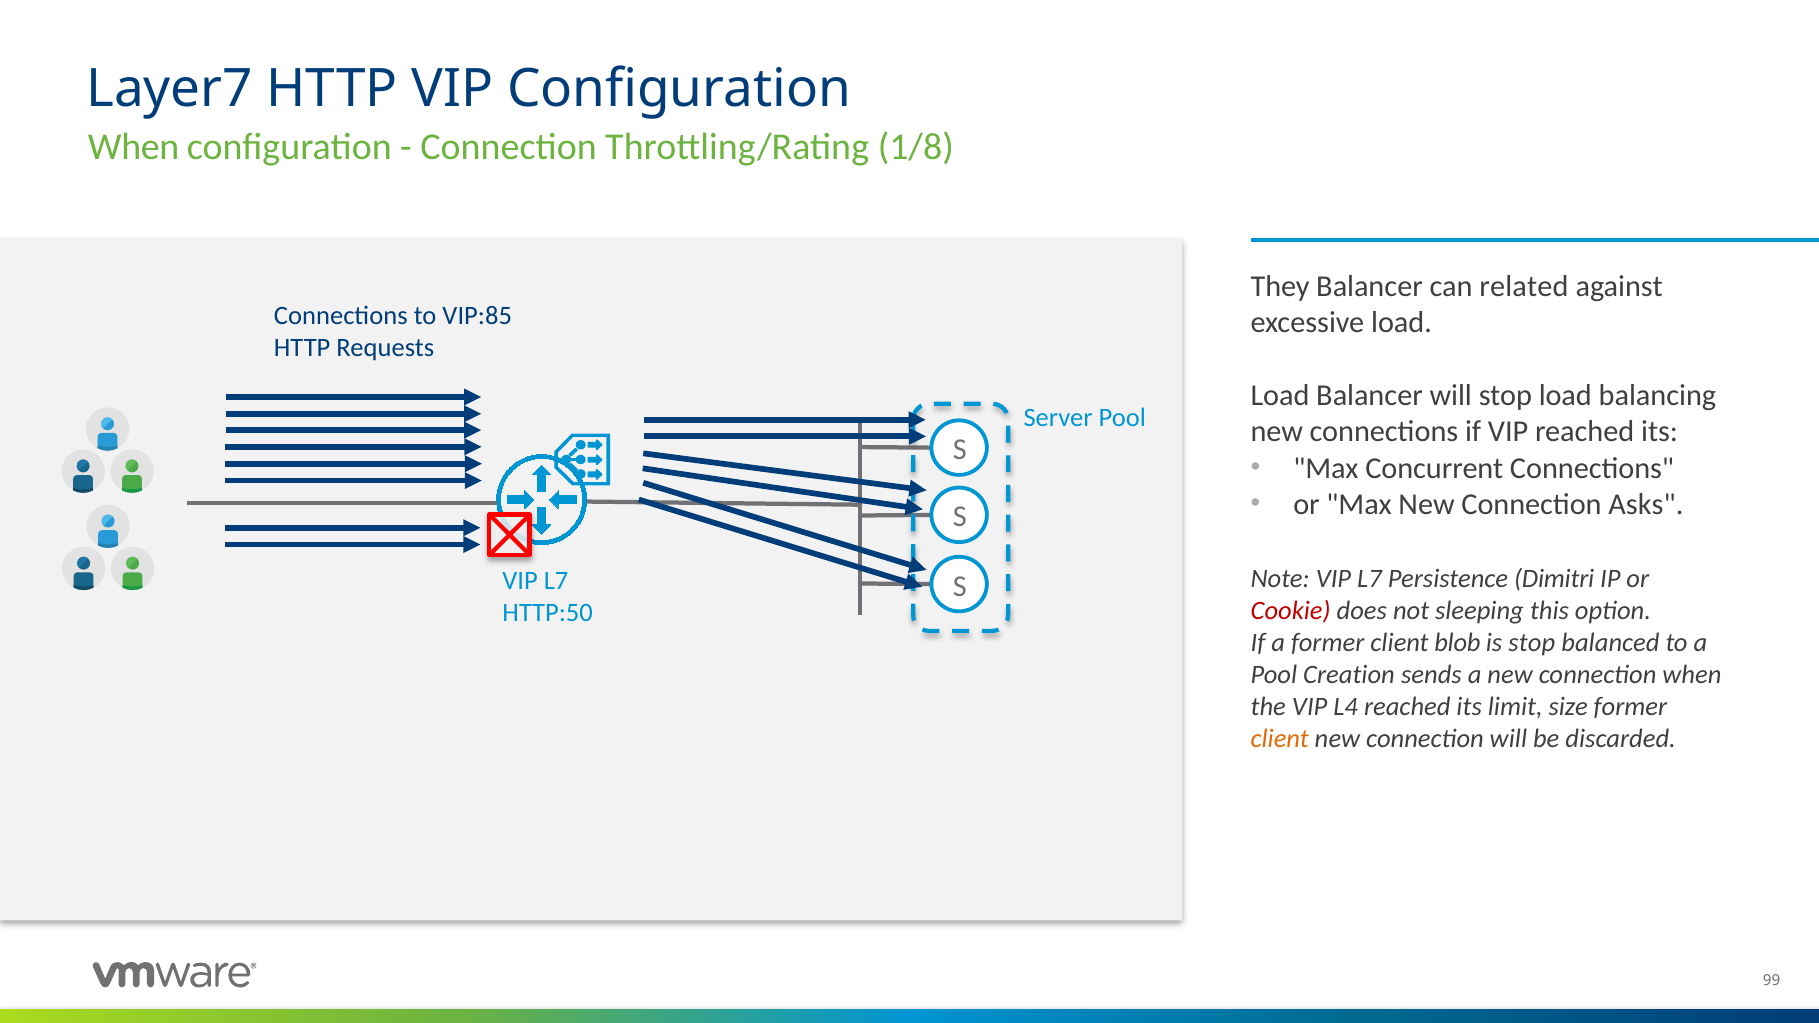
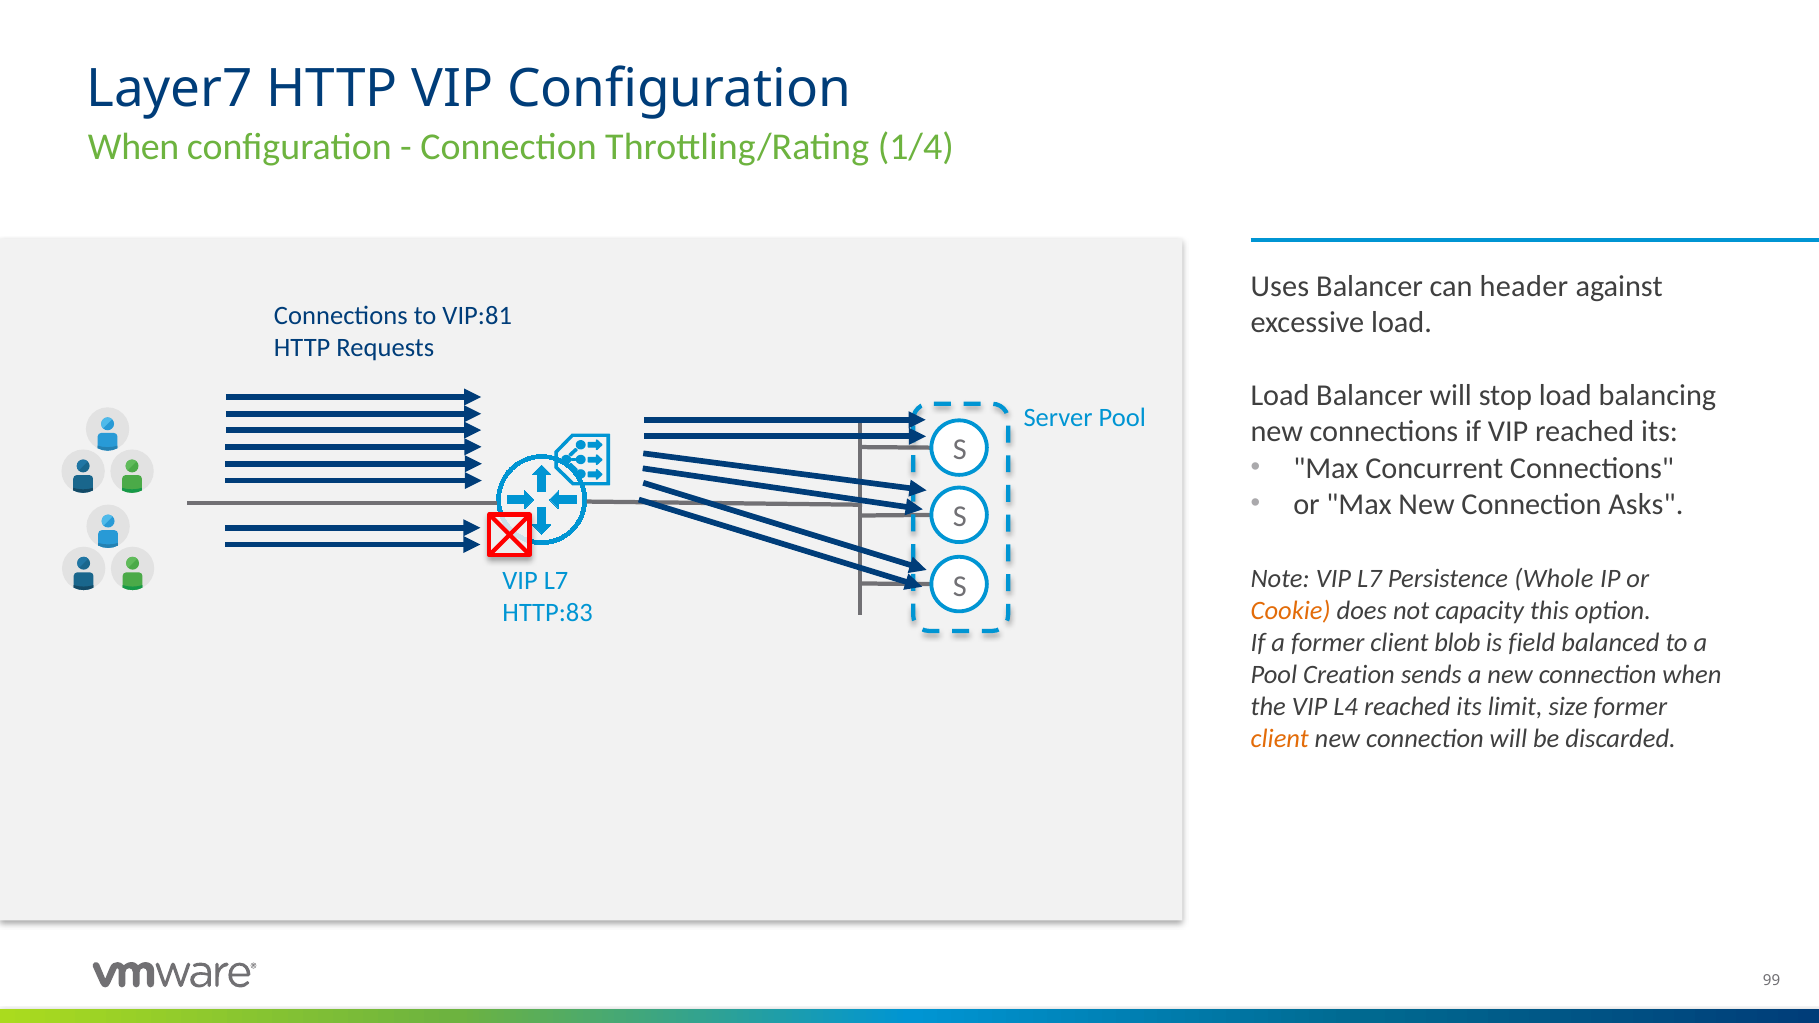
1/8: 1/8 -> 1/4
They: They -> Uses
related: related -> header
VIP:85: VIP:85 -> VIP:81
Dimitri: Dimitri -> Whole
Cookie colour: red -> orange
sleeping: sleeping -> capacity
HTTP:50: HTTP:50 -> HTTP:83
is stop: stop -> field
